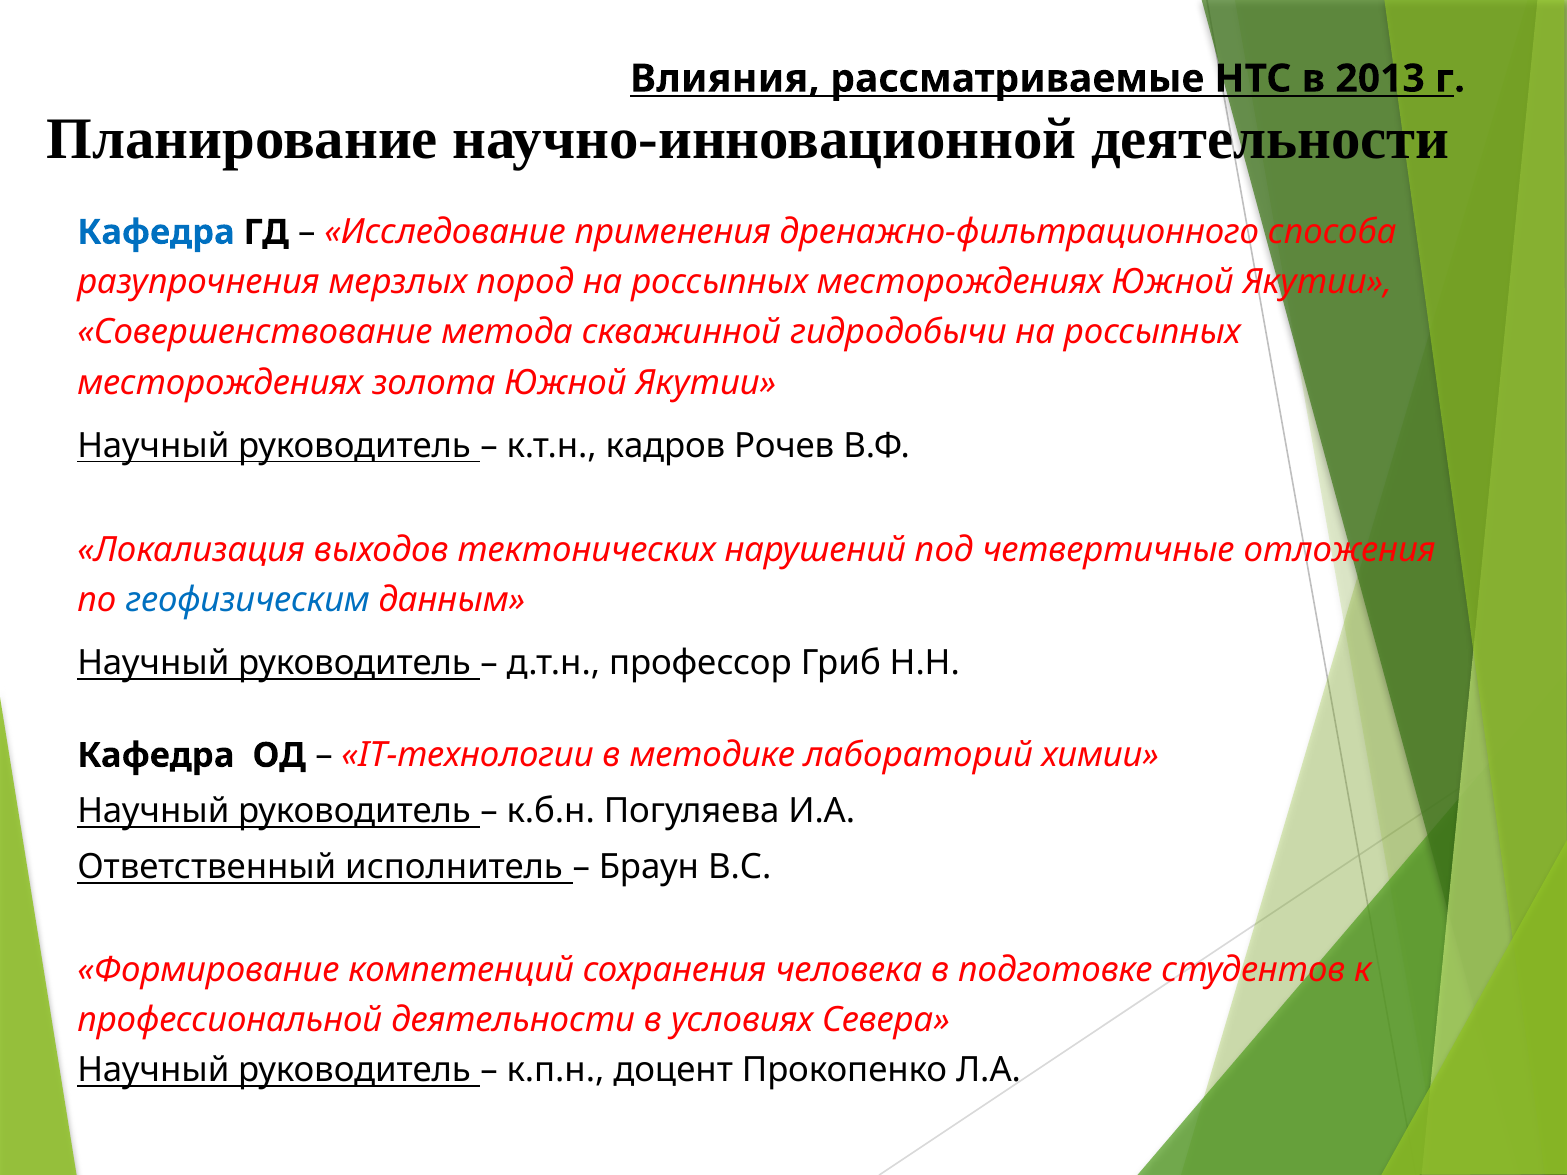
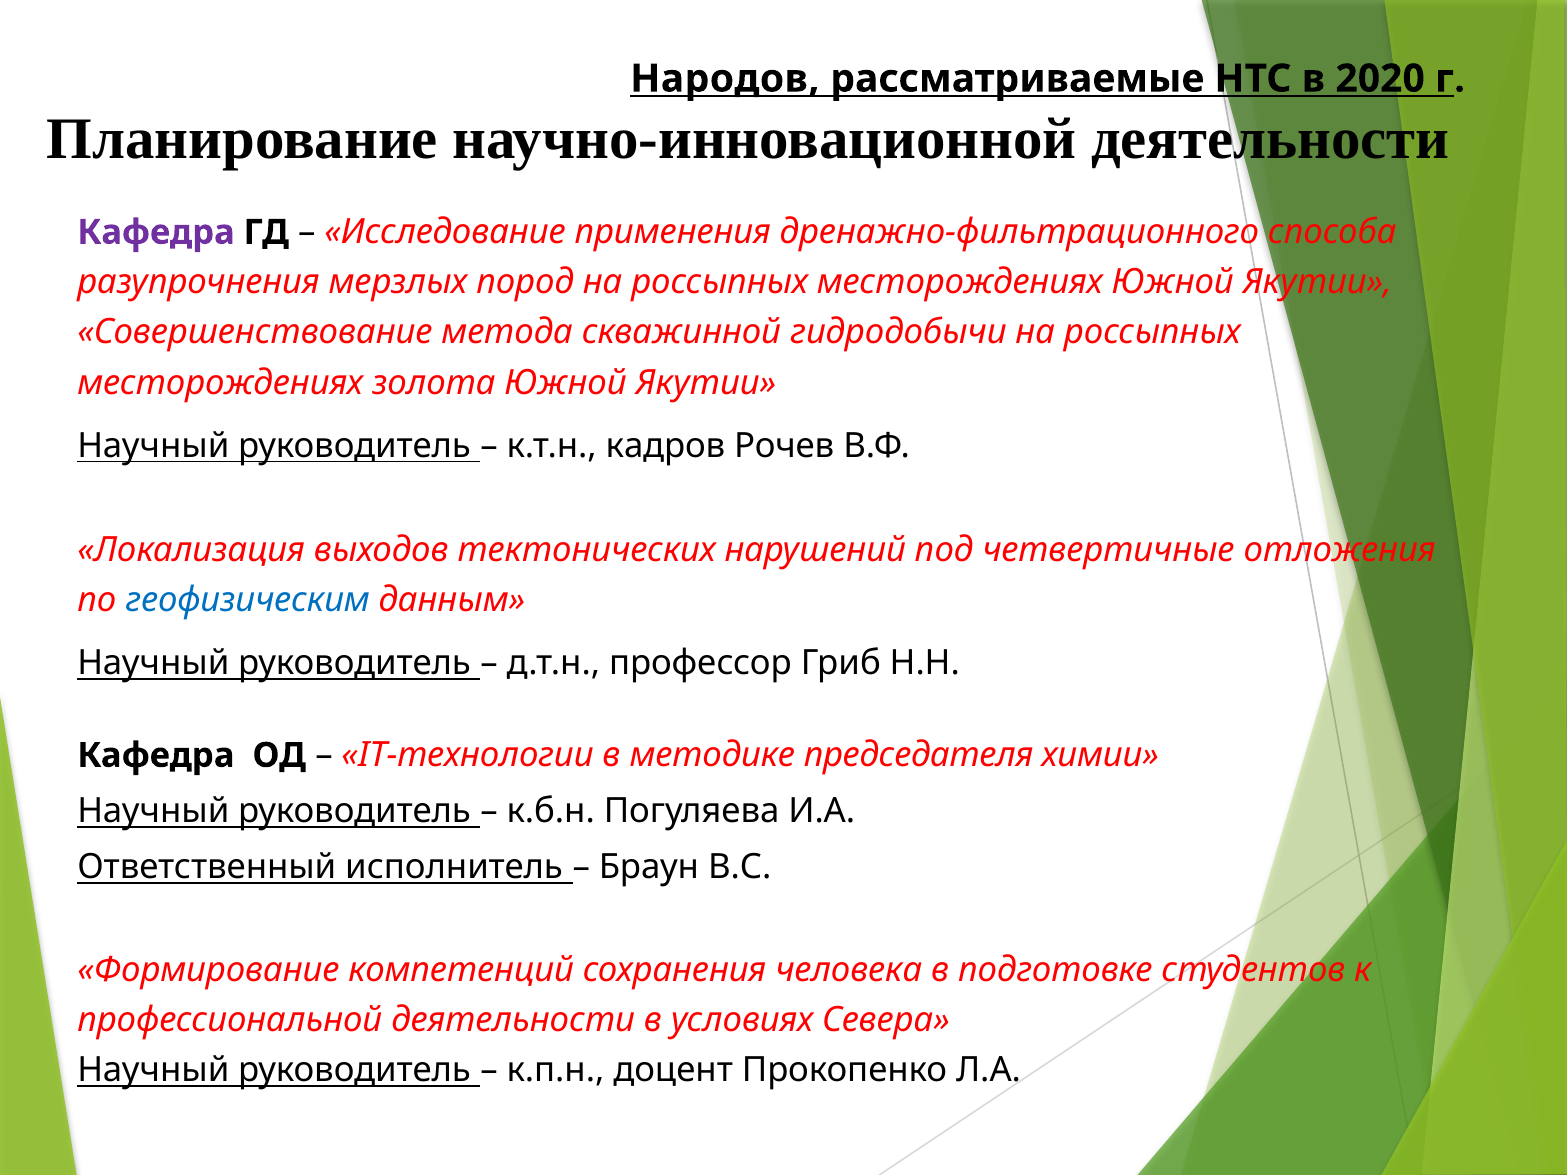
Влияния: Влияния -> Народов
2013: 2013 -> 2020
Кафедра at (156, 232) colour: blue -> purple
лабораторий: лабораторий -> председателя
